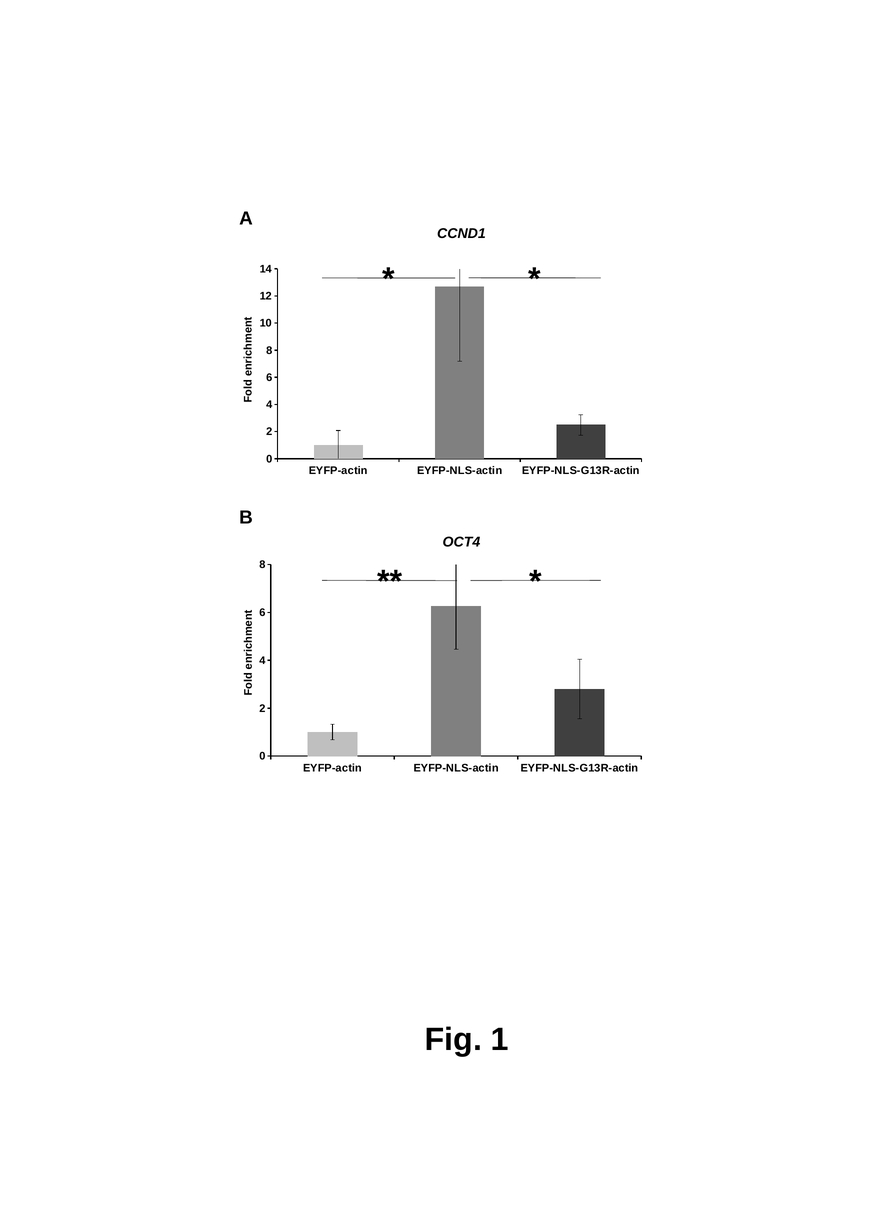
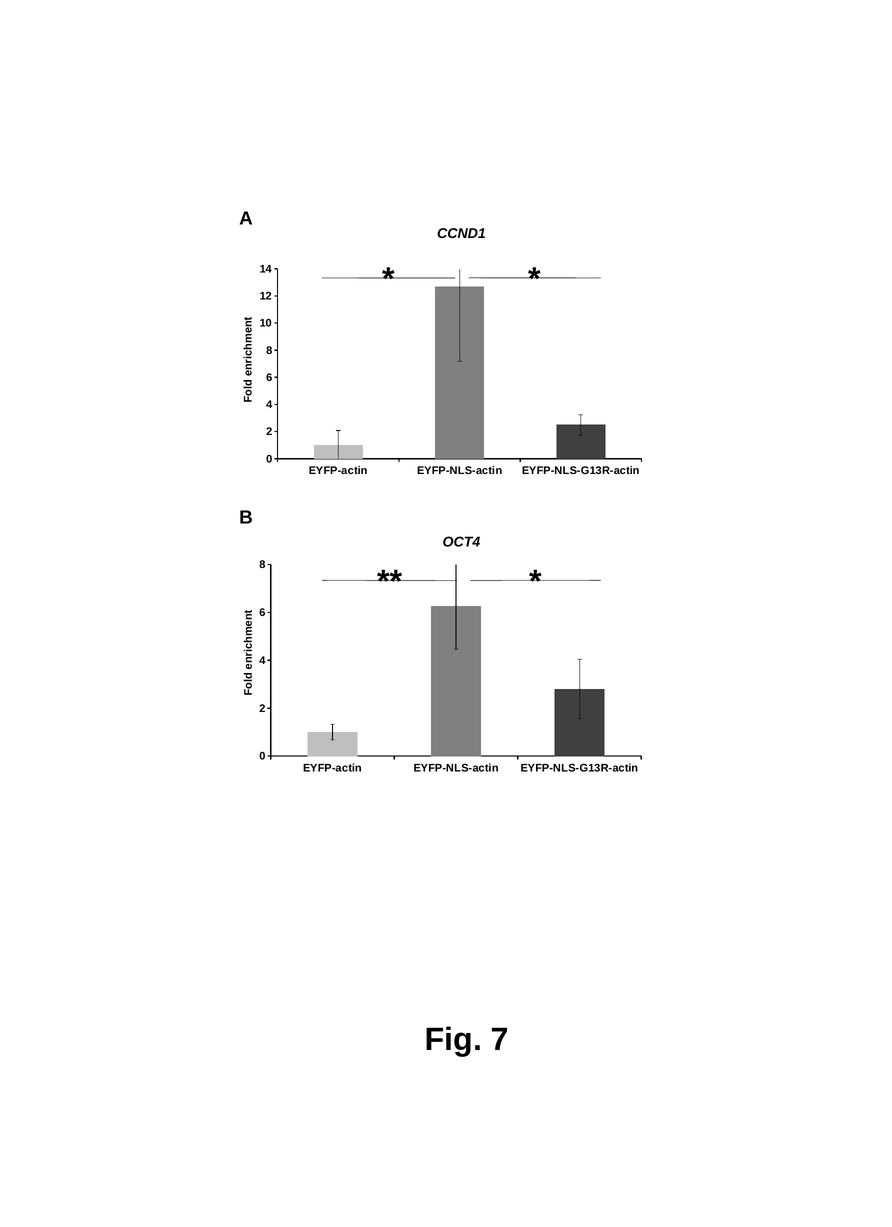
1: 1 -> 7
